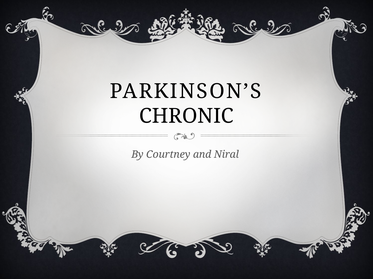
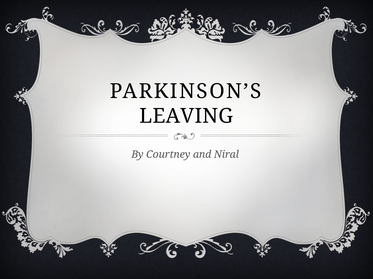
CHRONIC: CHRONIC -> LEAVING
